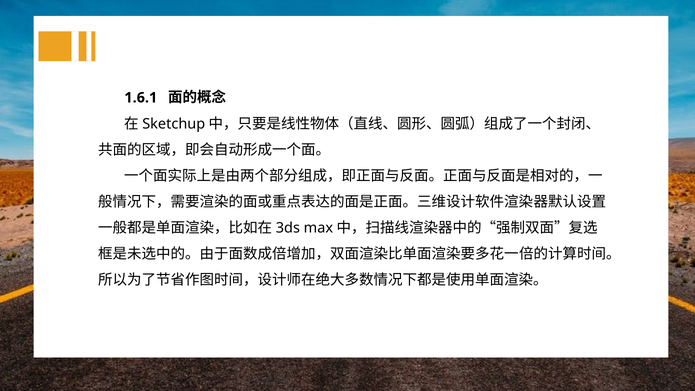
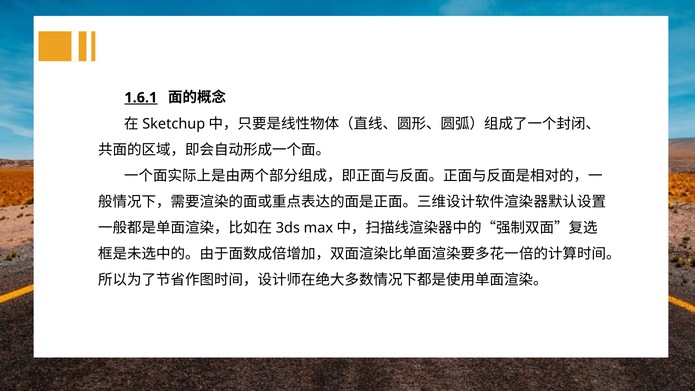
1.6.1 underline: none -> present
